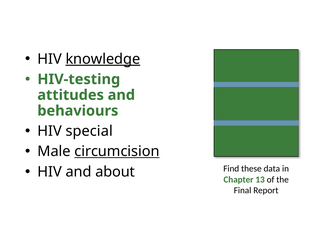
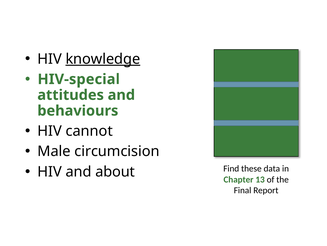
HIV-testing: HIV-testing -> HIV-special
special: special -> cannot
circumcision underline: present -> none
